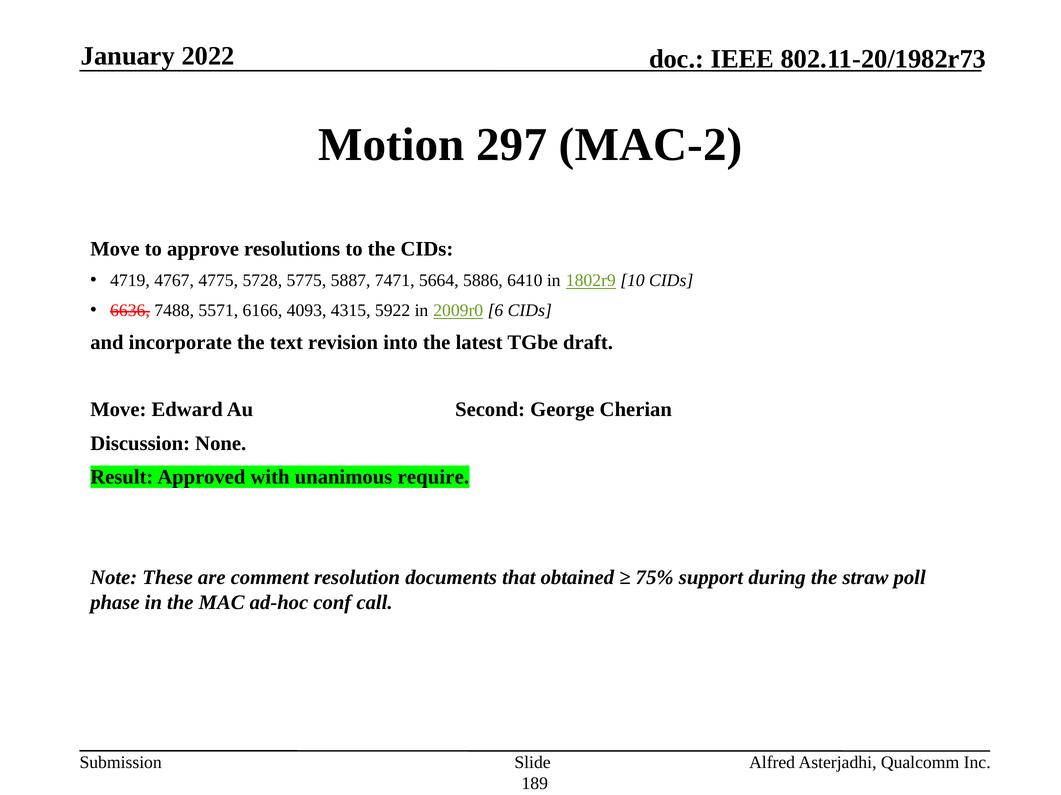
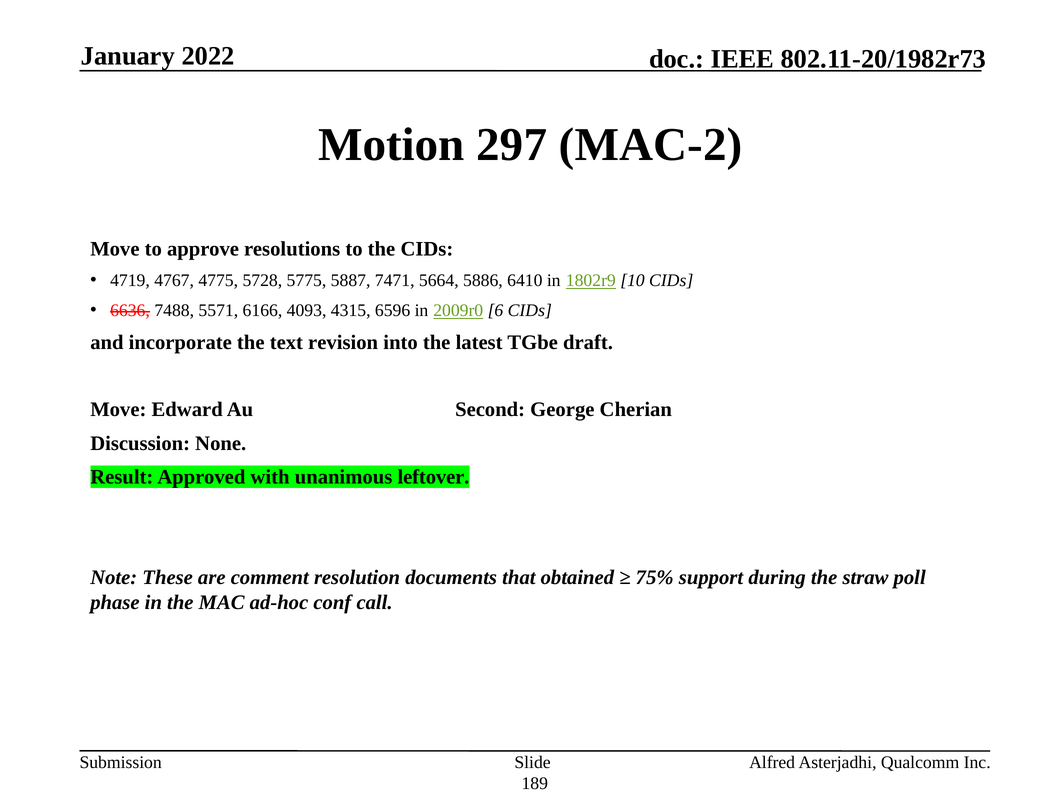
5922: 5922 -> 6596
require: require -> leftover
